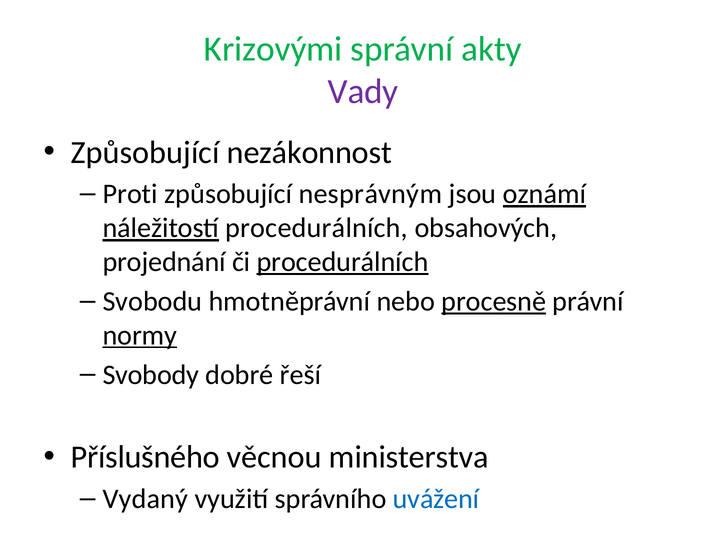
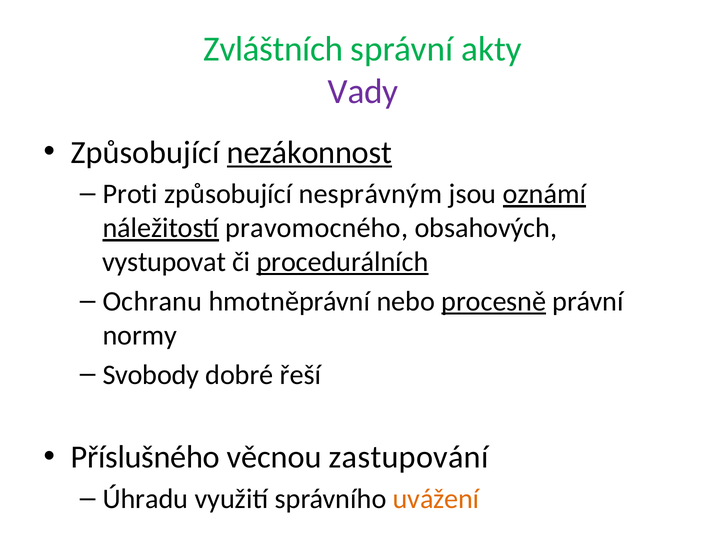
Krizovými: Krizovými -> Zvláštních
nezákonnost underline: none -> present
náležitostí procedurálních: procedurálních -> pravomocného
projednání: projednání -> vystupovat
Svobodu: Svobodu -> Ochranu
normy underline: present -> none
ministerstva: ministerstva -> zastupování
Vydaný: Vydaný -> Úhradu
uvážení colour: blue -> orange
